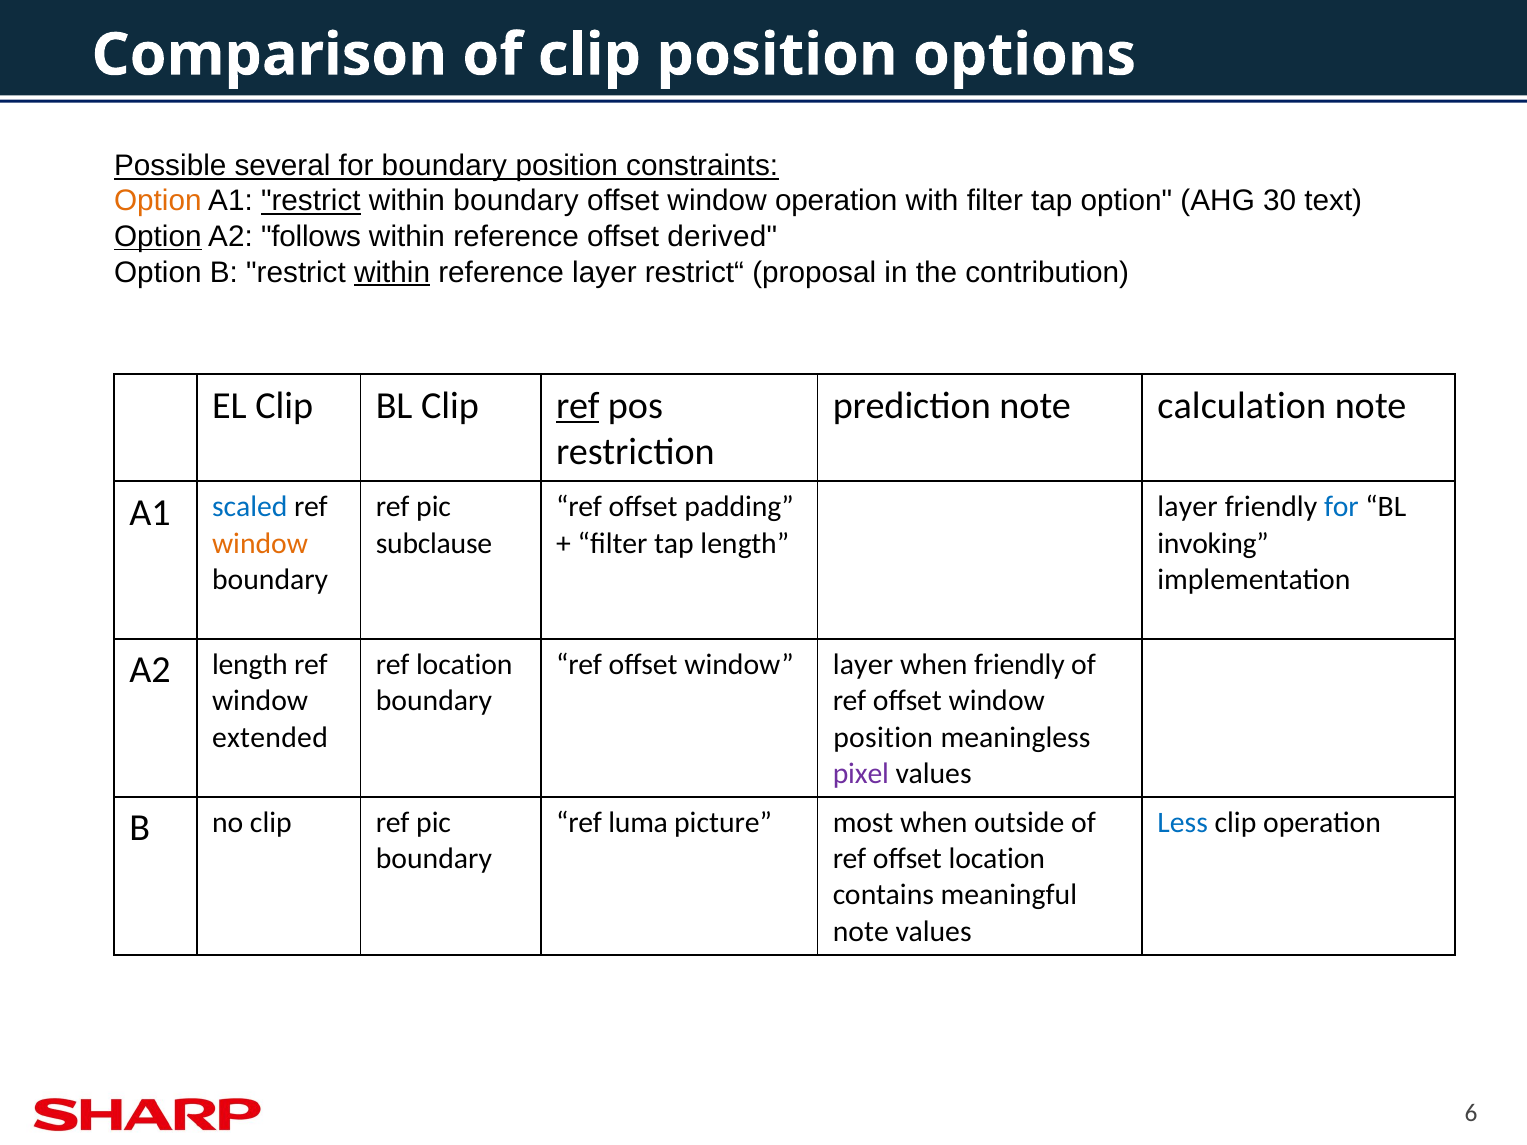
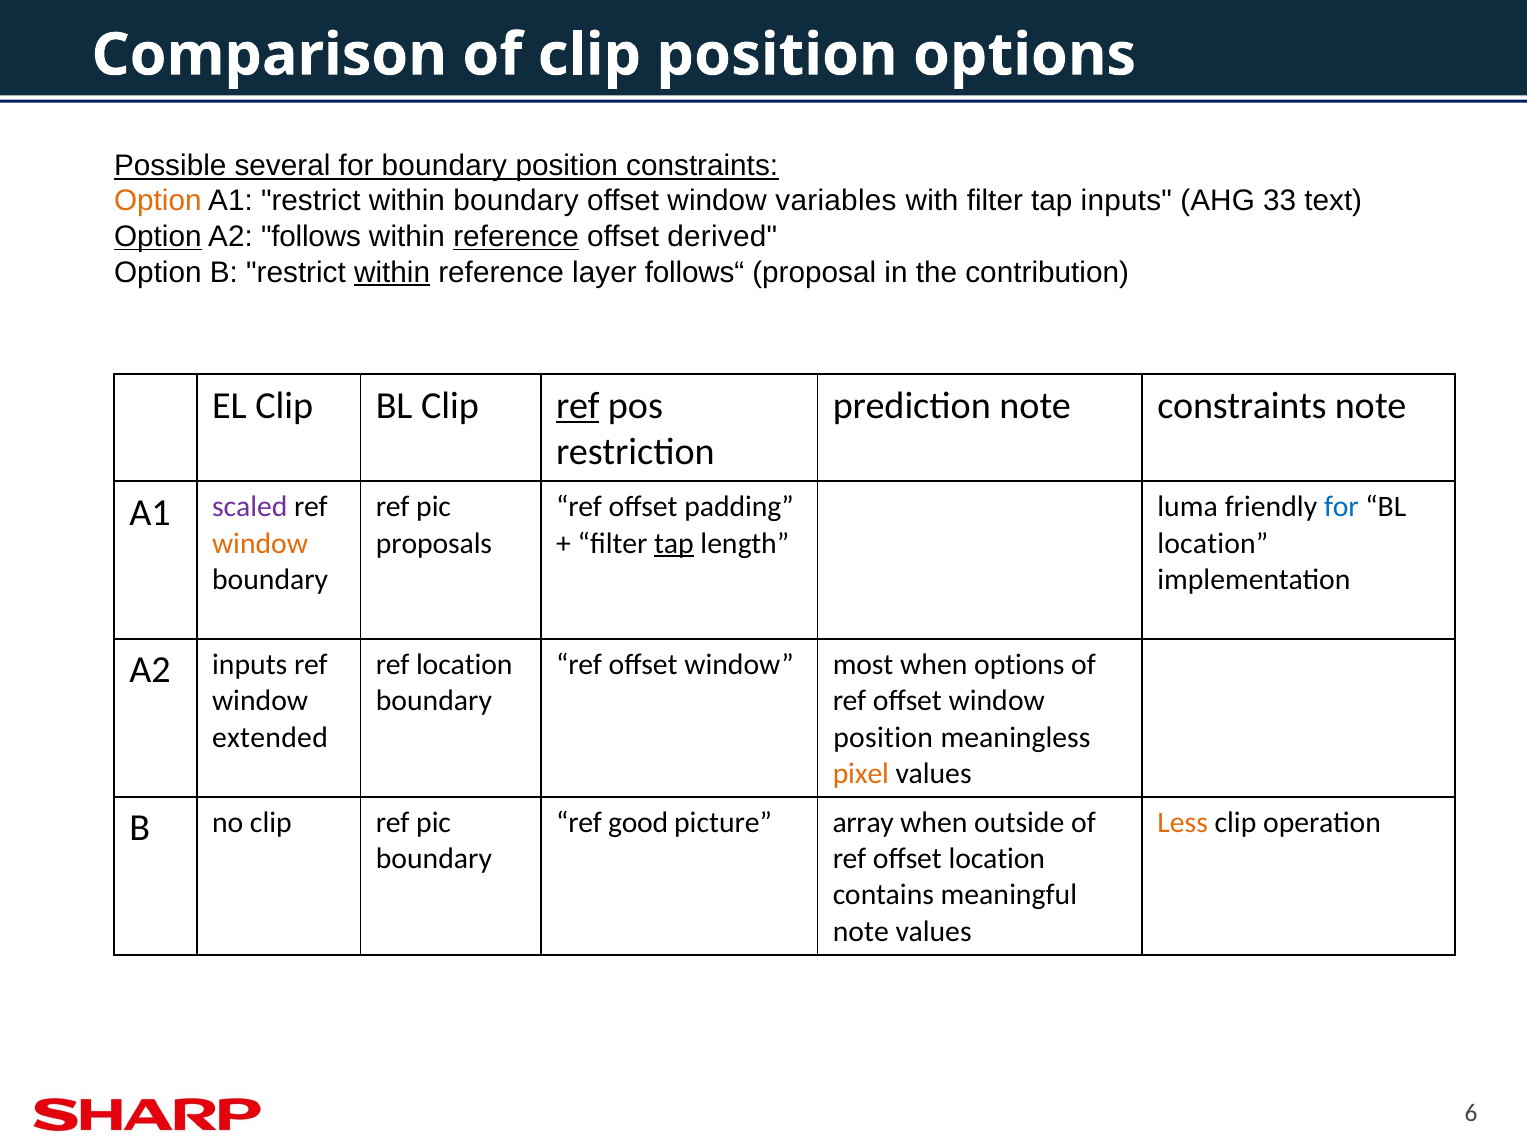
restrict at (311, 201) underline: present -> none
window operation: operation -> variables
tap option: option -> inputs
30: 30 -> 33
reference at (516, 237) underline: none -> present
restrict“: restrict“ -> follows“
note calculation: calculation -> constraints
layer at (1188, 507): layer -> luma
scaled colour: blue -> purple
subclause: subclause -> proposals
tap at (674, 543) underline: none -> present
invoking at (1213, 543): invoking -> location
window layer: layer -> most
when friendly: friendly -> options
A2 length: length -> inputs
pixel colour: purple -> orange
luma: luma -> good
most: most -> array
Less colour: blue -> orange
